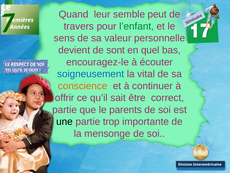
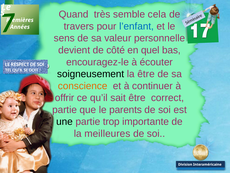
leur: leur -> très
peut: peut -> cela
l’enfant colour: green -> blue
sont: sont -> côté
soigneusement colour: blue -> black
la vital: vital -> être
mensonge: mensonge -> meilleures
